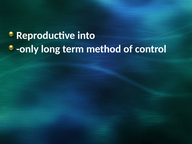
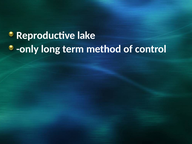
into: into -> lake
